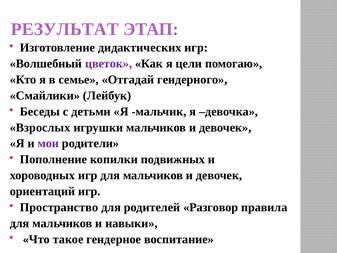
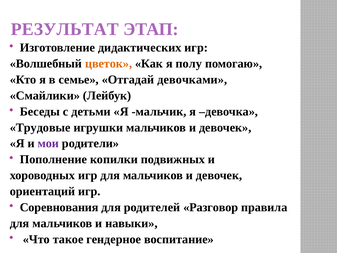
цветок colour: purple -> orange
цели: цели -> полу
гендерного: гендерного -> девочками
Взрослых: Взрослых -> Трудовые
Пространство: Пространство -> Соревнования
